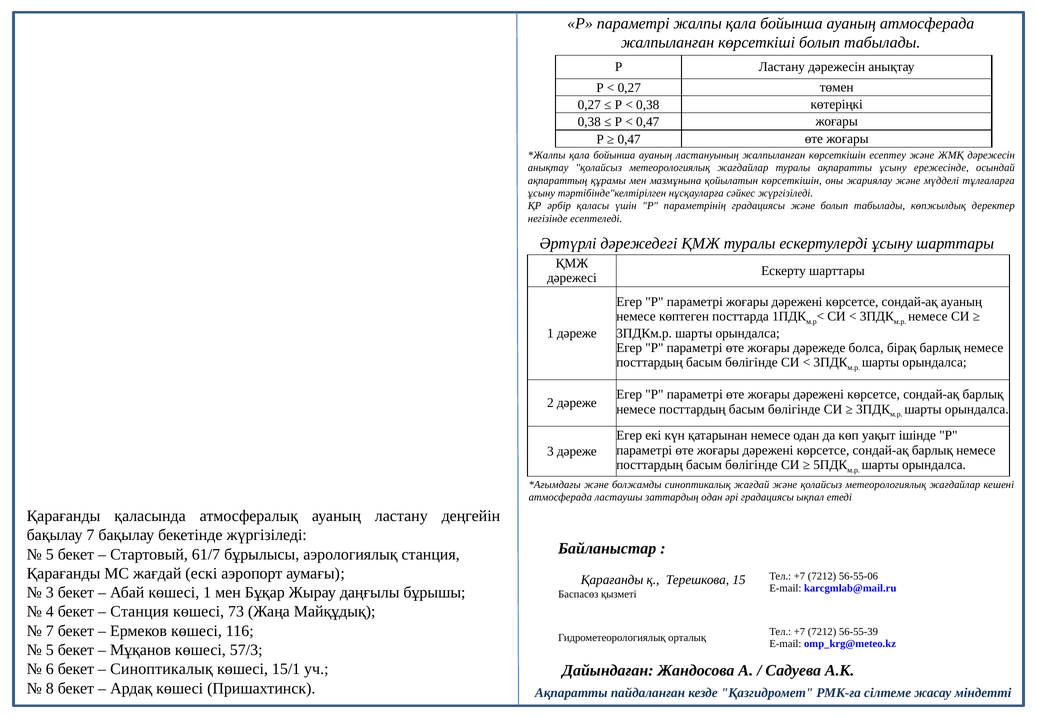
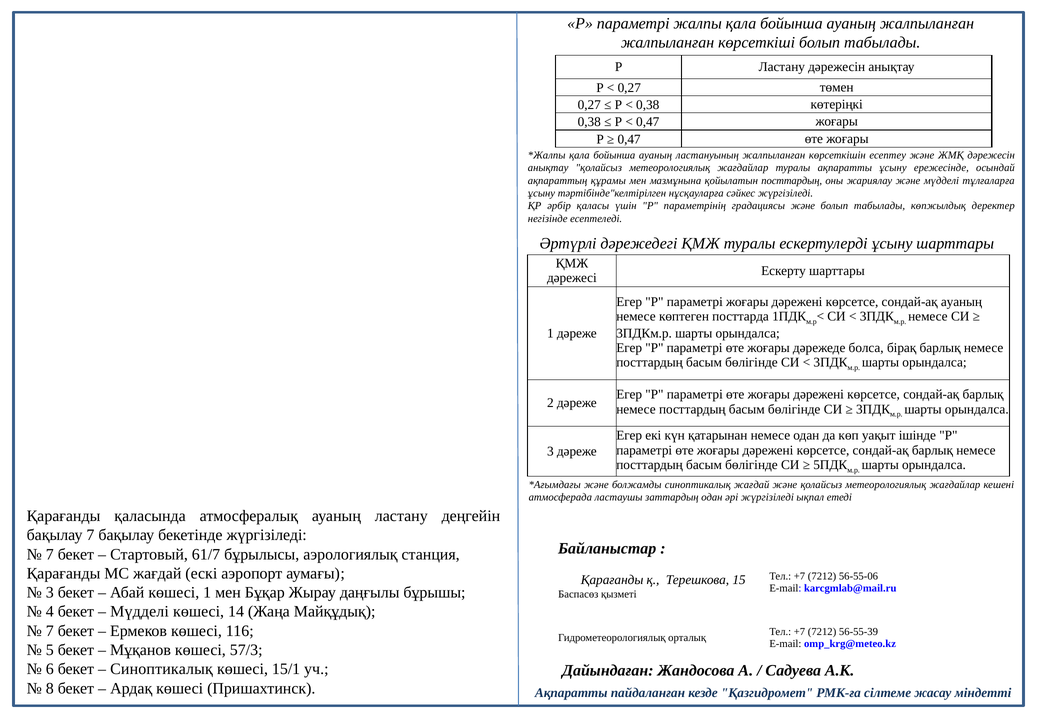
ауаның атмосферада: атмосферада -> жалпыланған
қойылатын көрсеткішін: көрсеткішін -> посттардың
әрі градациясы: градациясы -> жүргізіледі
5 at (50, 554): 5 -> 7
Станция at (140, 612): Станция -> Мүдделі
73: 73 -> 14
